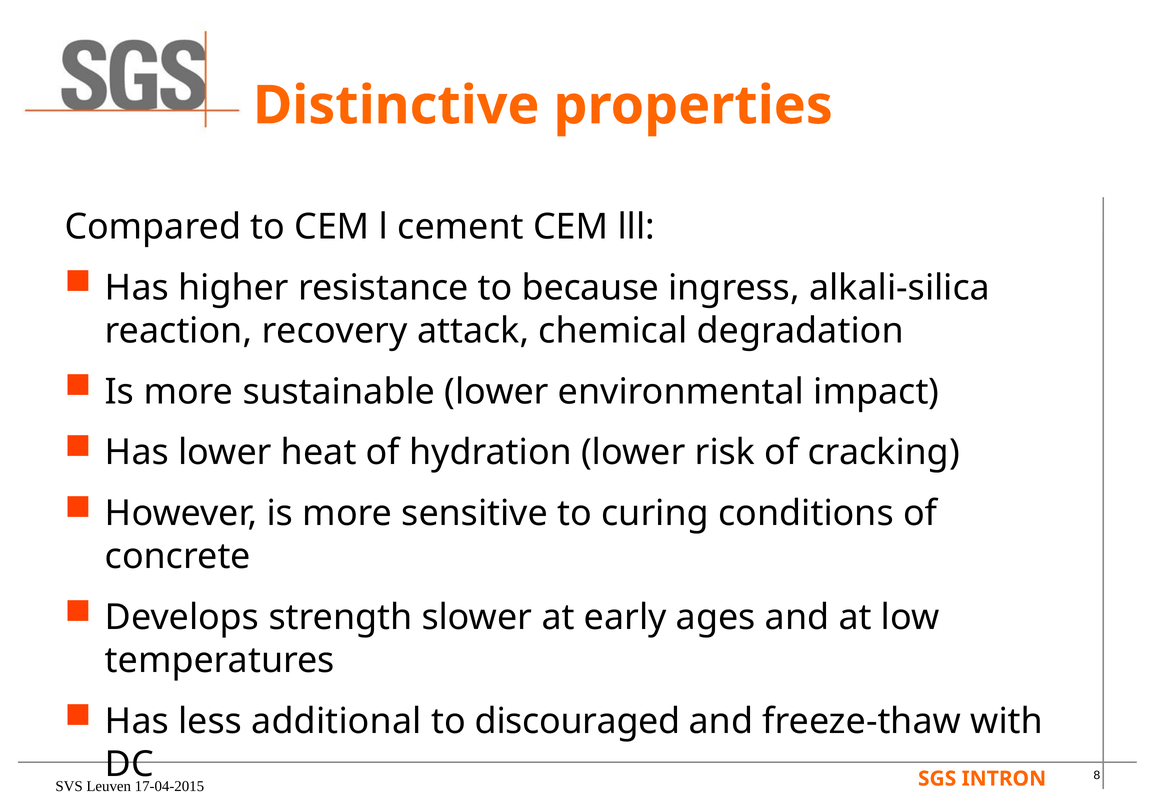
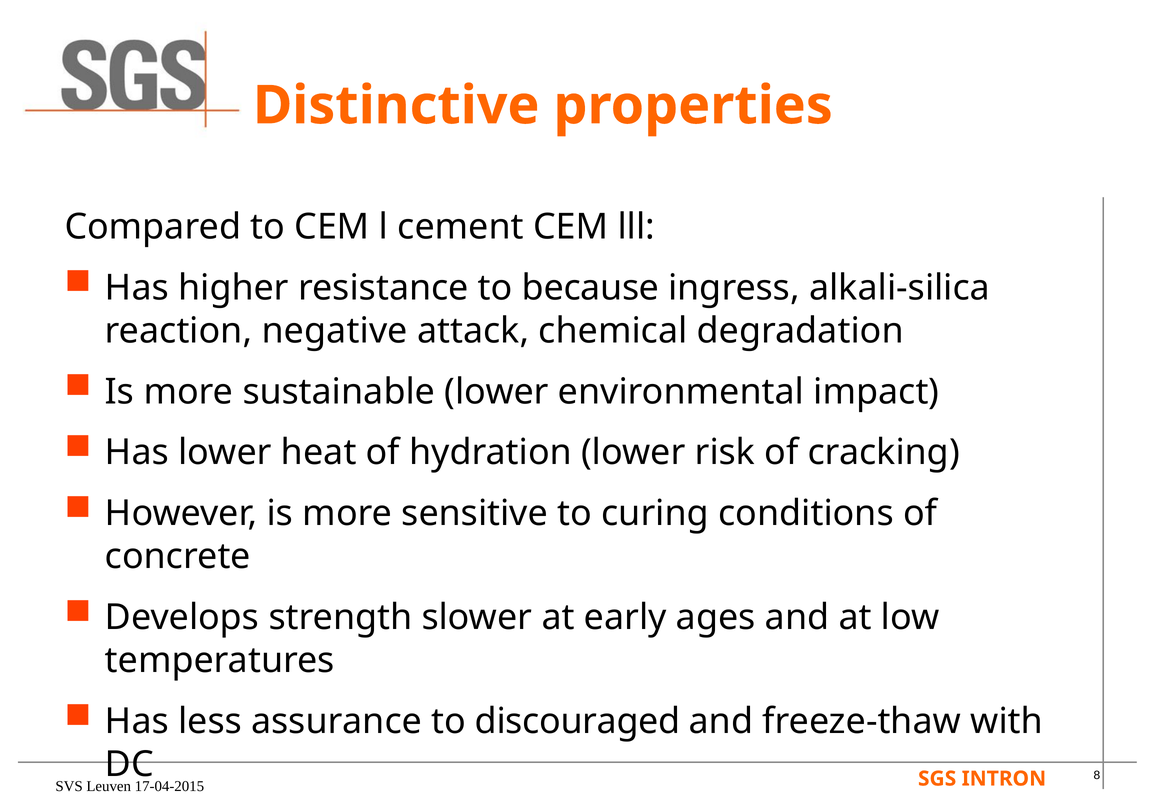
recovery: recovery -> negative
additional: additional -> assurance
